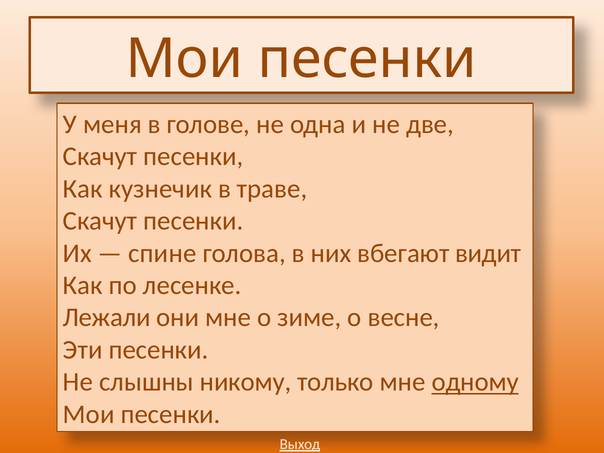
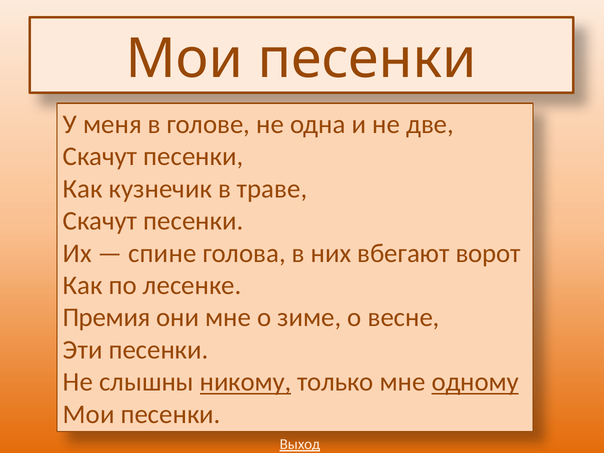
видит: видит -> ворот
Лежали: Лежали -> Премия
никому underline: none -> present
